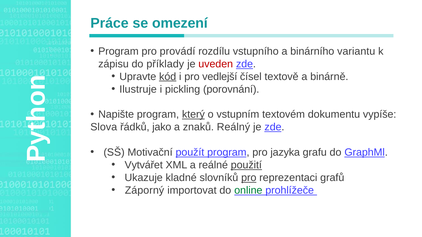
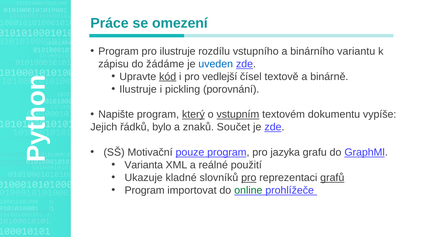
pro provádí: provádí -> ilustruje
příklady: příklady -> žádáme
uveden colour: red -> blue
vstupním underline: none -> present
Slova: Slova -> Jejich
jako: jako -> bylo
Reálný: Reálný -> Součet
použít: použít -> pouze
Vytvářet: Vytvářet -> Varianta
použití underline: present -> none
grafů underline: none -> present
Záporný at (145, 191): Záporný -> Program
